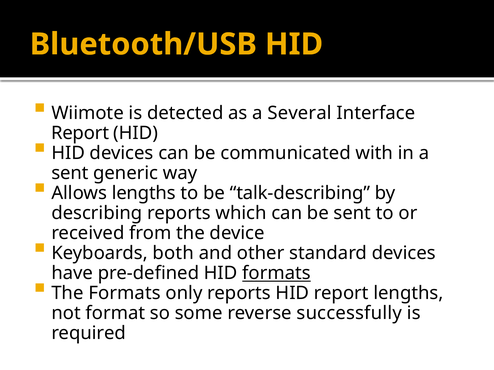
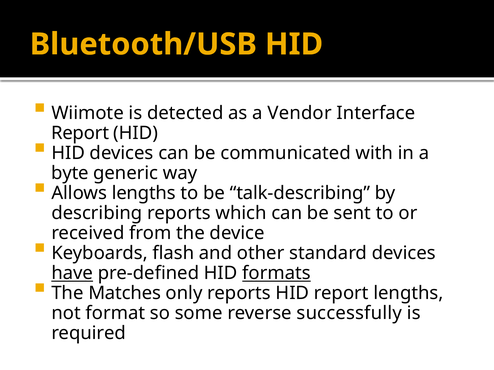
Several: Several -> Vendor
sent at (70, 173): sent -> byte
both: both -> flash
have underline: none -> present
The Formats: Formats -> Matches
